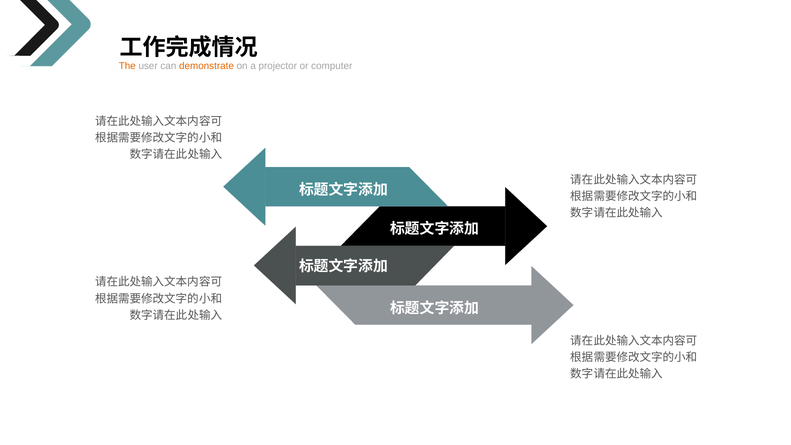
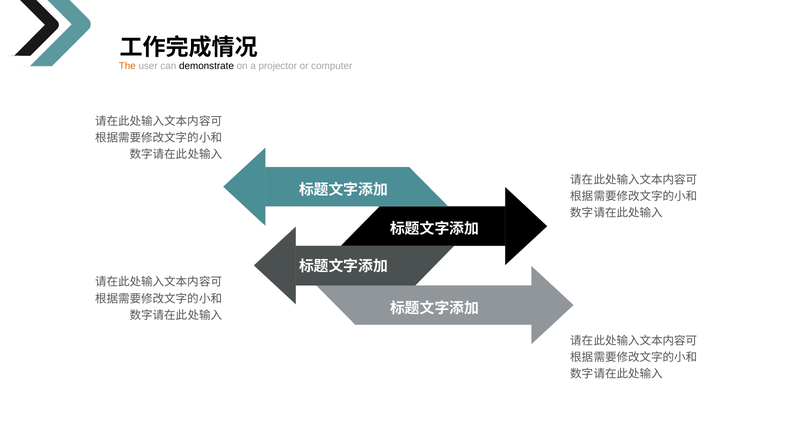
demonstrate colour: orange -> black
